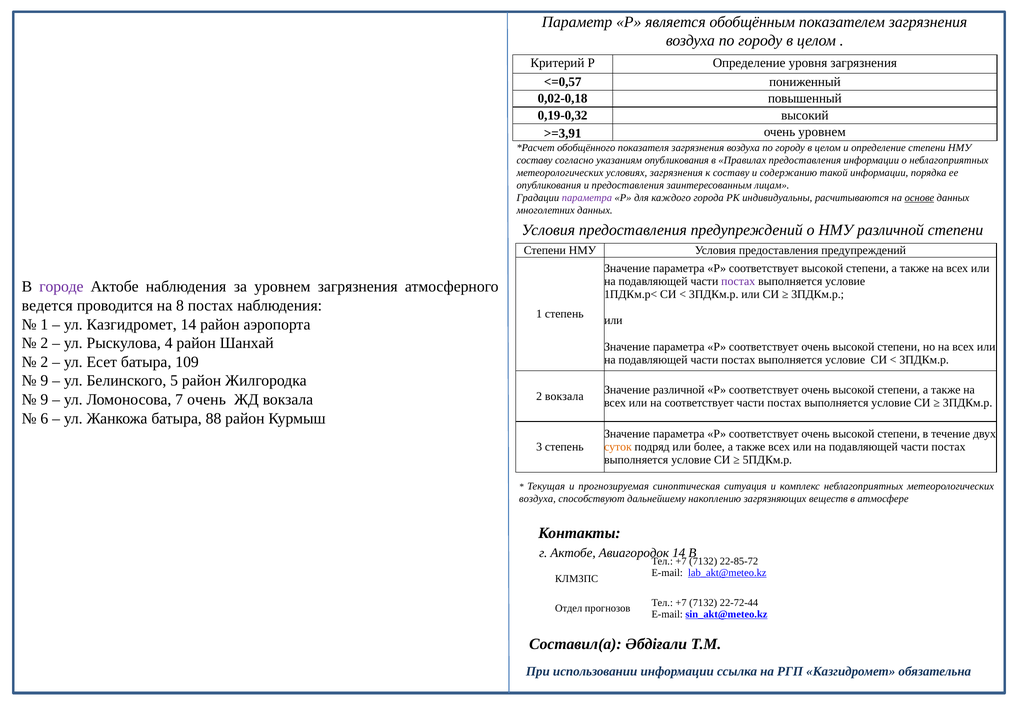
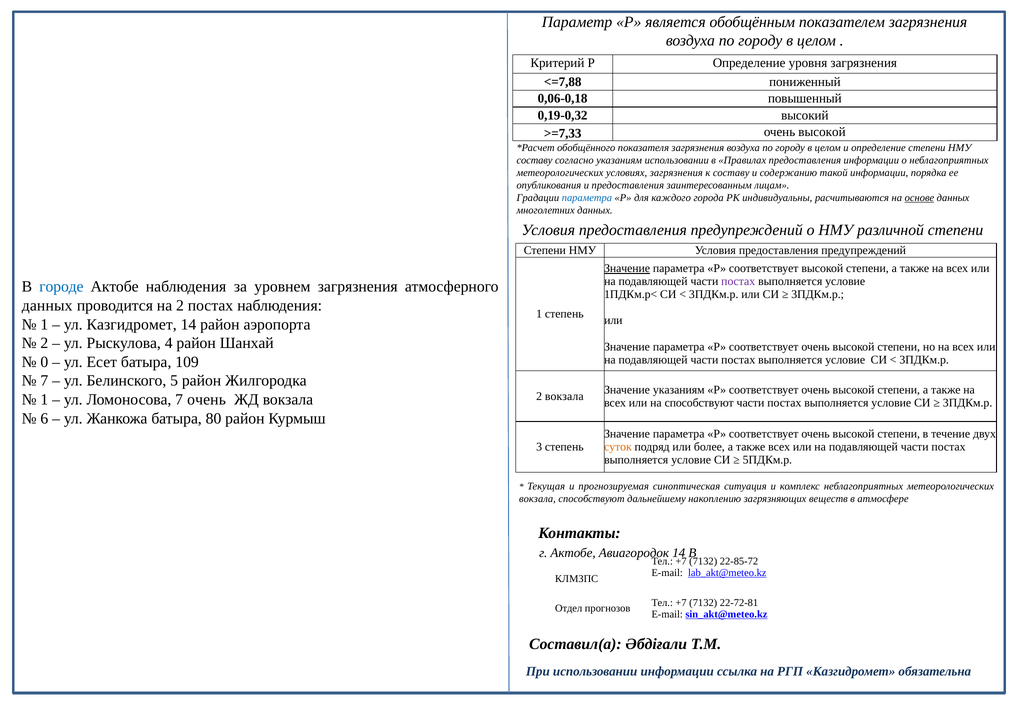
<=0,57: <=0,57 -> <=7,88
0,02-0,18: 0,02-0,18 -> 0,06-0,18
>=3,91: >=3,91 -> >=7,33
уровнем at (822, 132): уровнем -> высокой
указаниям опубликования: опубликования -> использовании
параметра at (587, 198) colour: purple -> blue
Значение at (627, 268) underline: none -> present
городе colour: purple -> blue
ведется at (47, 306): ведется -> данных
на 8: 8 -> 2
2 at (44, 362): 2 -> 0
9 at (44, 381): 9 -> 7
Значение различной: различной -> указаниям
9 at (44, 399): 9 -> 1
на соответствует: соответствует -> способствуют
88: 88 -> 80
воздуха at (537, 499): воздуха -> вокзала
22-72-44: 22-72-44 -> 22-72-81
